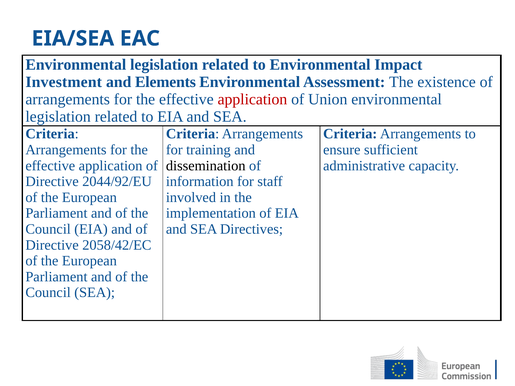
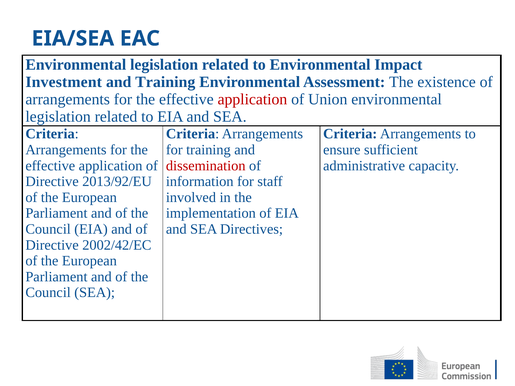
and Elements: Elements -> Training
dissemination colour: black -> red
2044/92/EU: 2044/92/EU -> 2013/92/EU
2058/42/EC: 2058/42/EC -> 2002/42/EC
